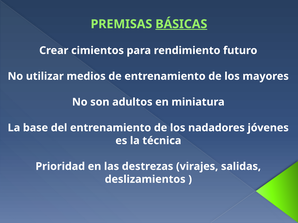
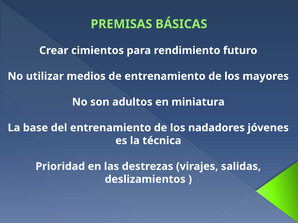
BÁSICAS underline: present -> none
